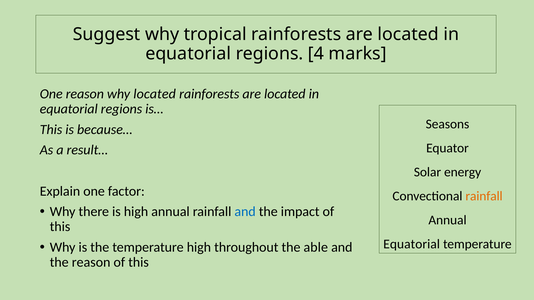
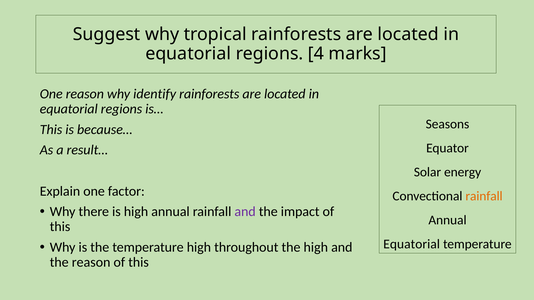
why located: located -> identify
and at (245, 212) colour: blue -> purple
the able: able -> high
